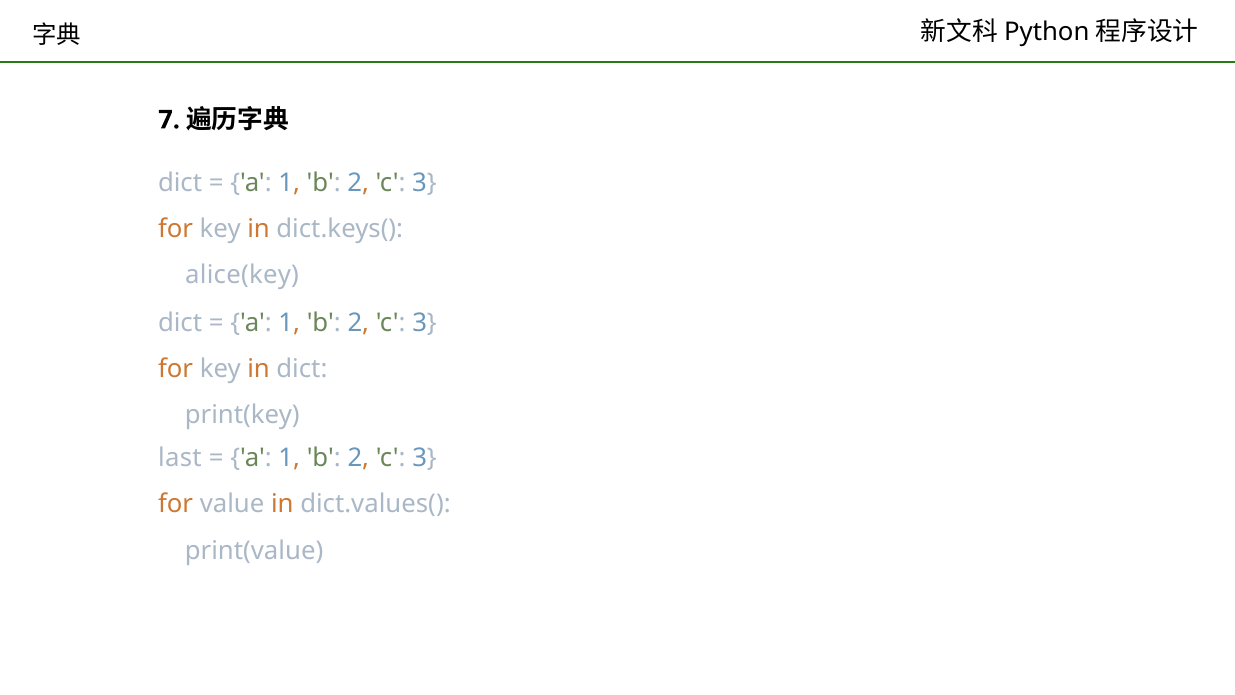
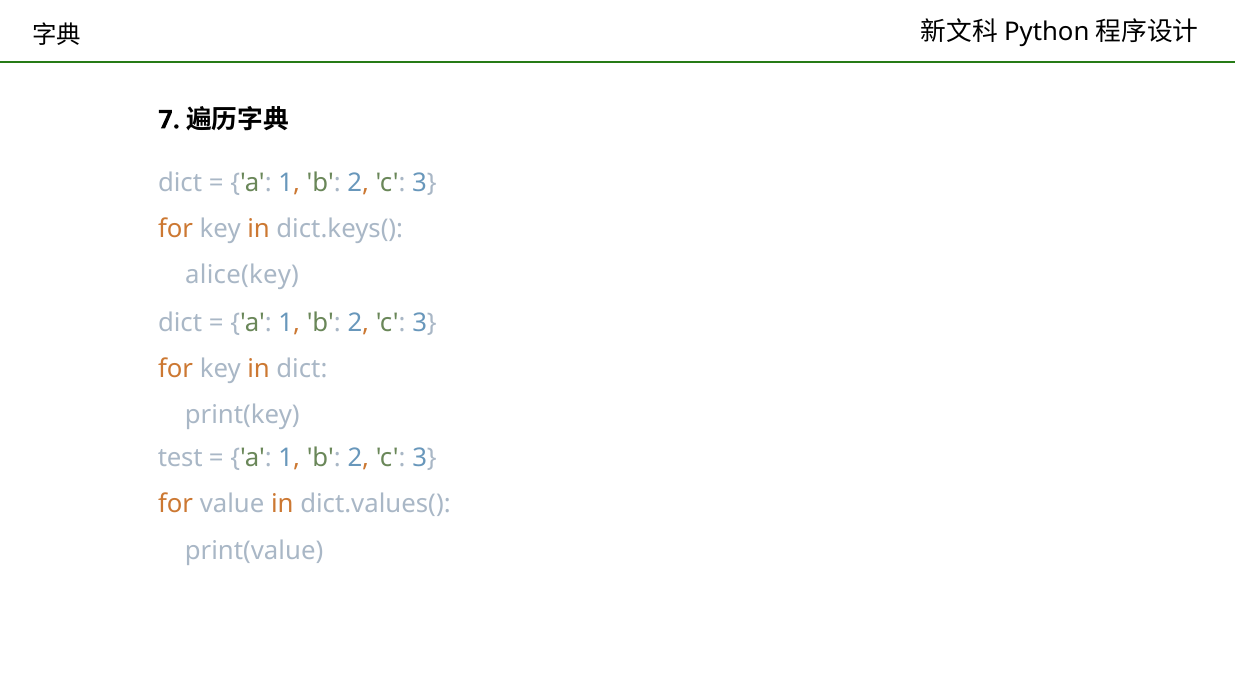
last: last -> test
